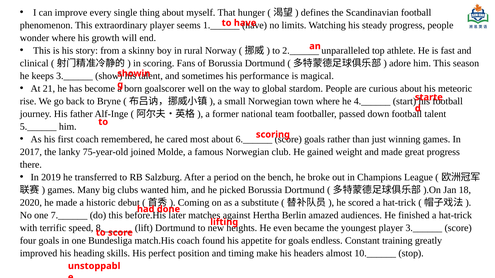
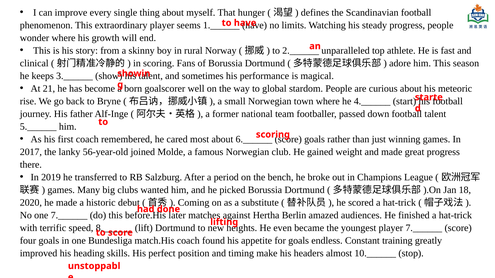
75-year-old: 75-year-old -> 56-year-old
player 3.______: 3.______ -> 7.______
